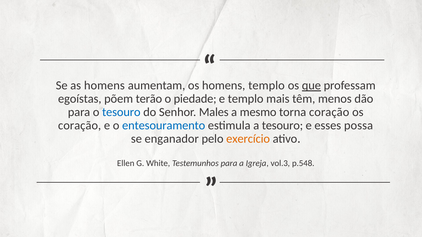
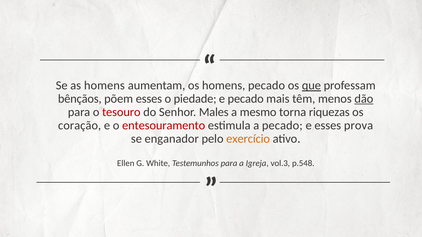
homens templo: templo -> pecado
egoístas: egoístas -> bênçãos
põem terão: terão -> esses
e templo: templo -> pecado
dão underline: none -> present
tesouro at (121, 112) colour: blue -> red
torna coração: coração -> riquezas
entesouramento colour: blue -> red
a tesouro: tesouro -> pecado
possa: possa -> prova
